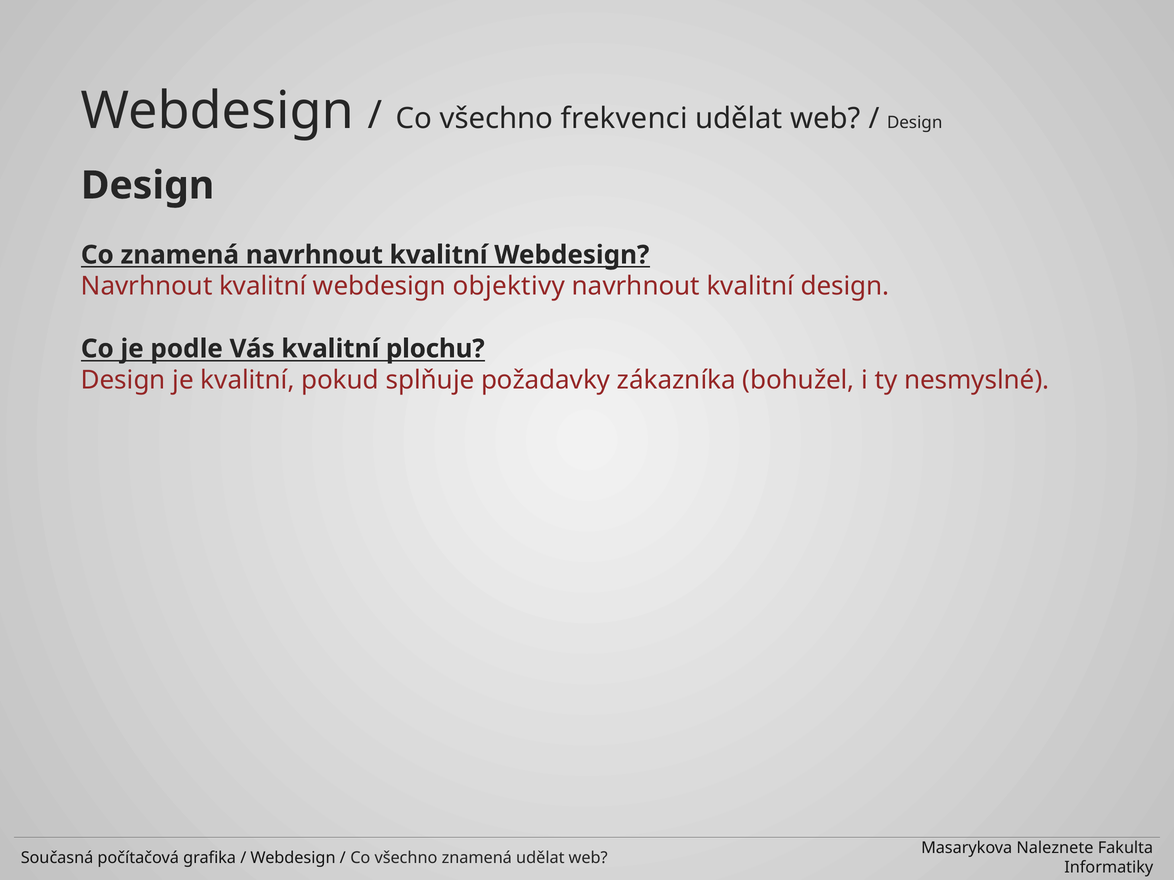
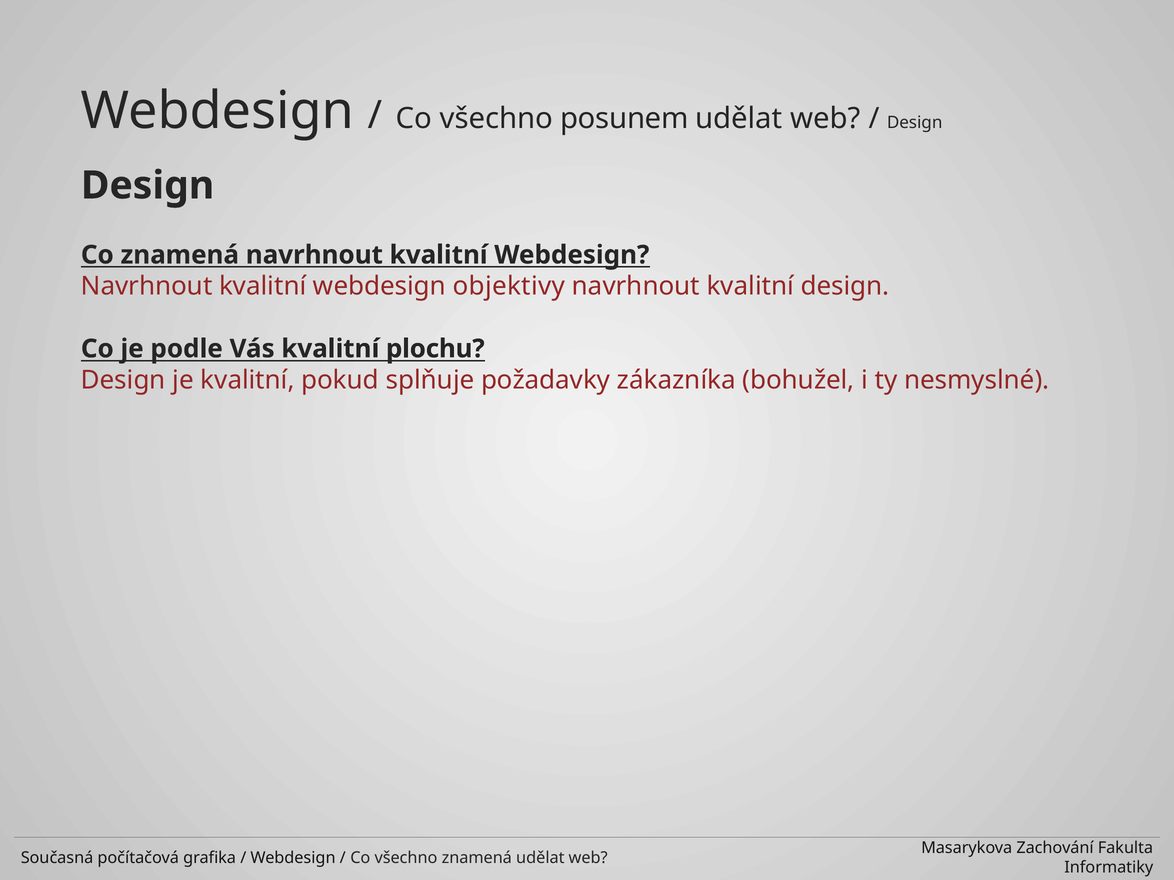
frekvenci: frekvenci -> posunem
Naleznete: Naleznete -> Zachování
